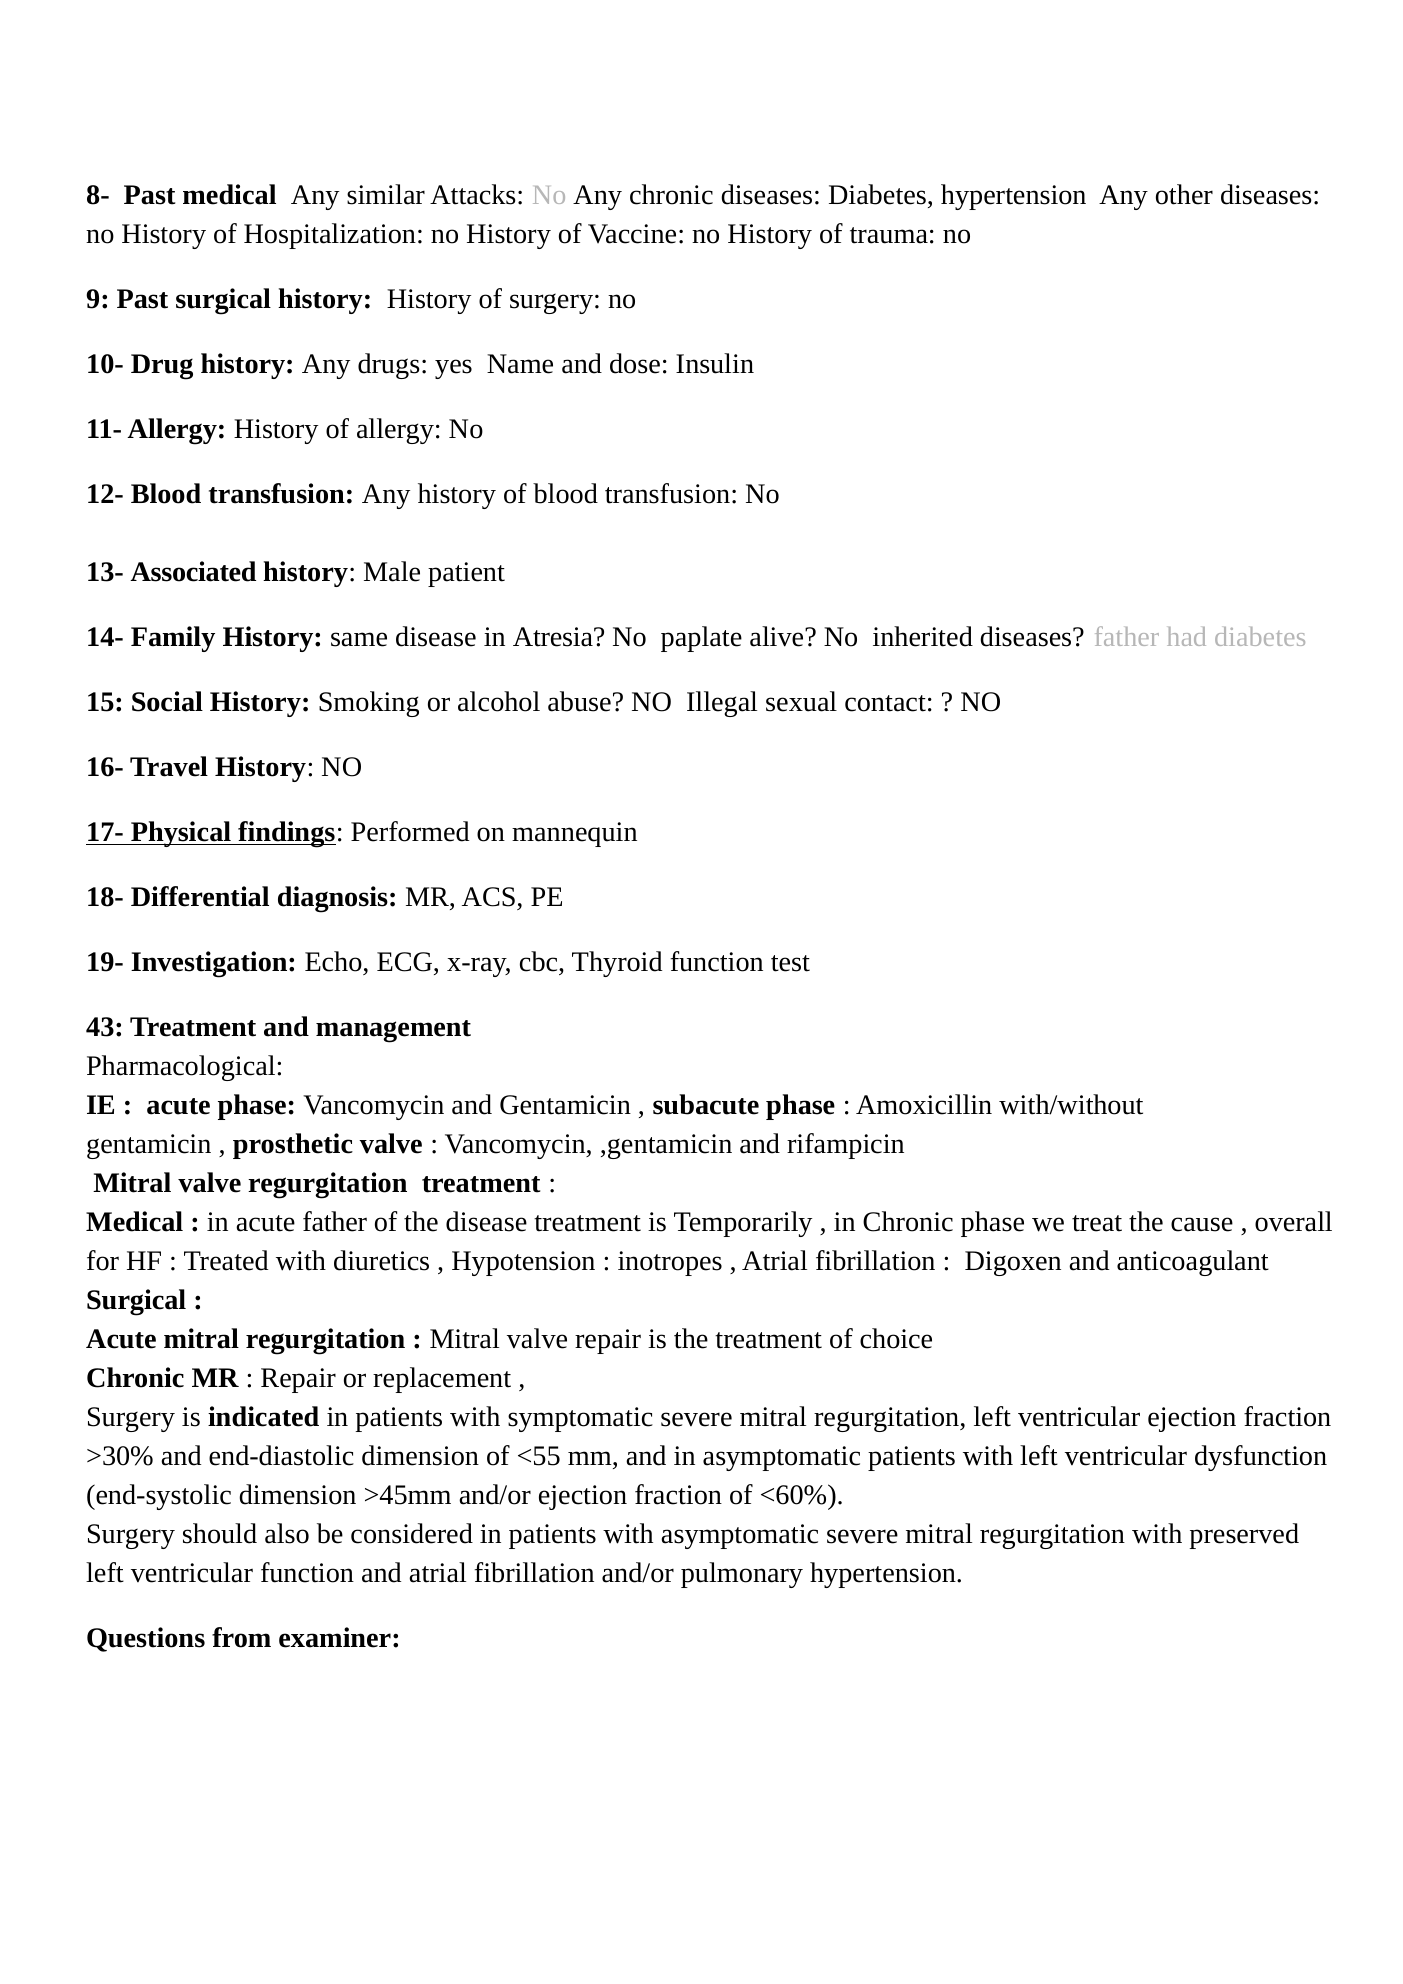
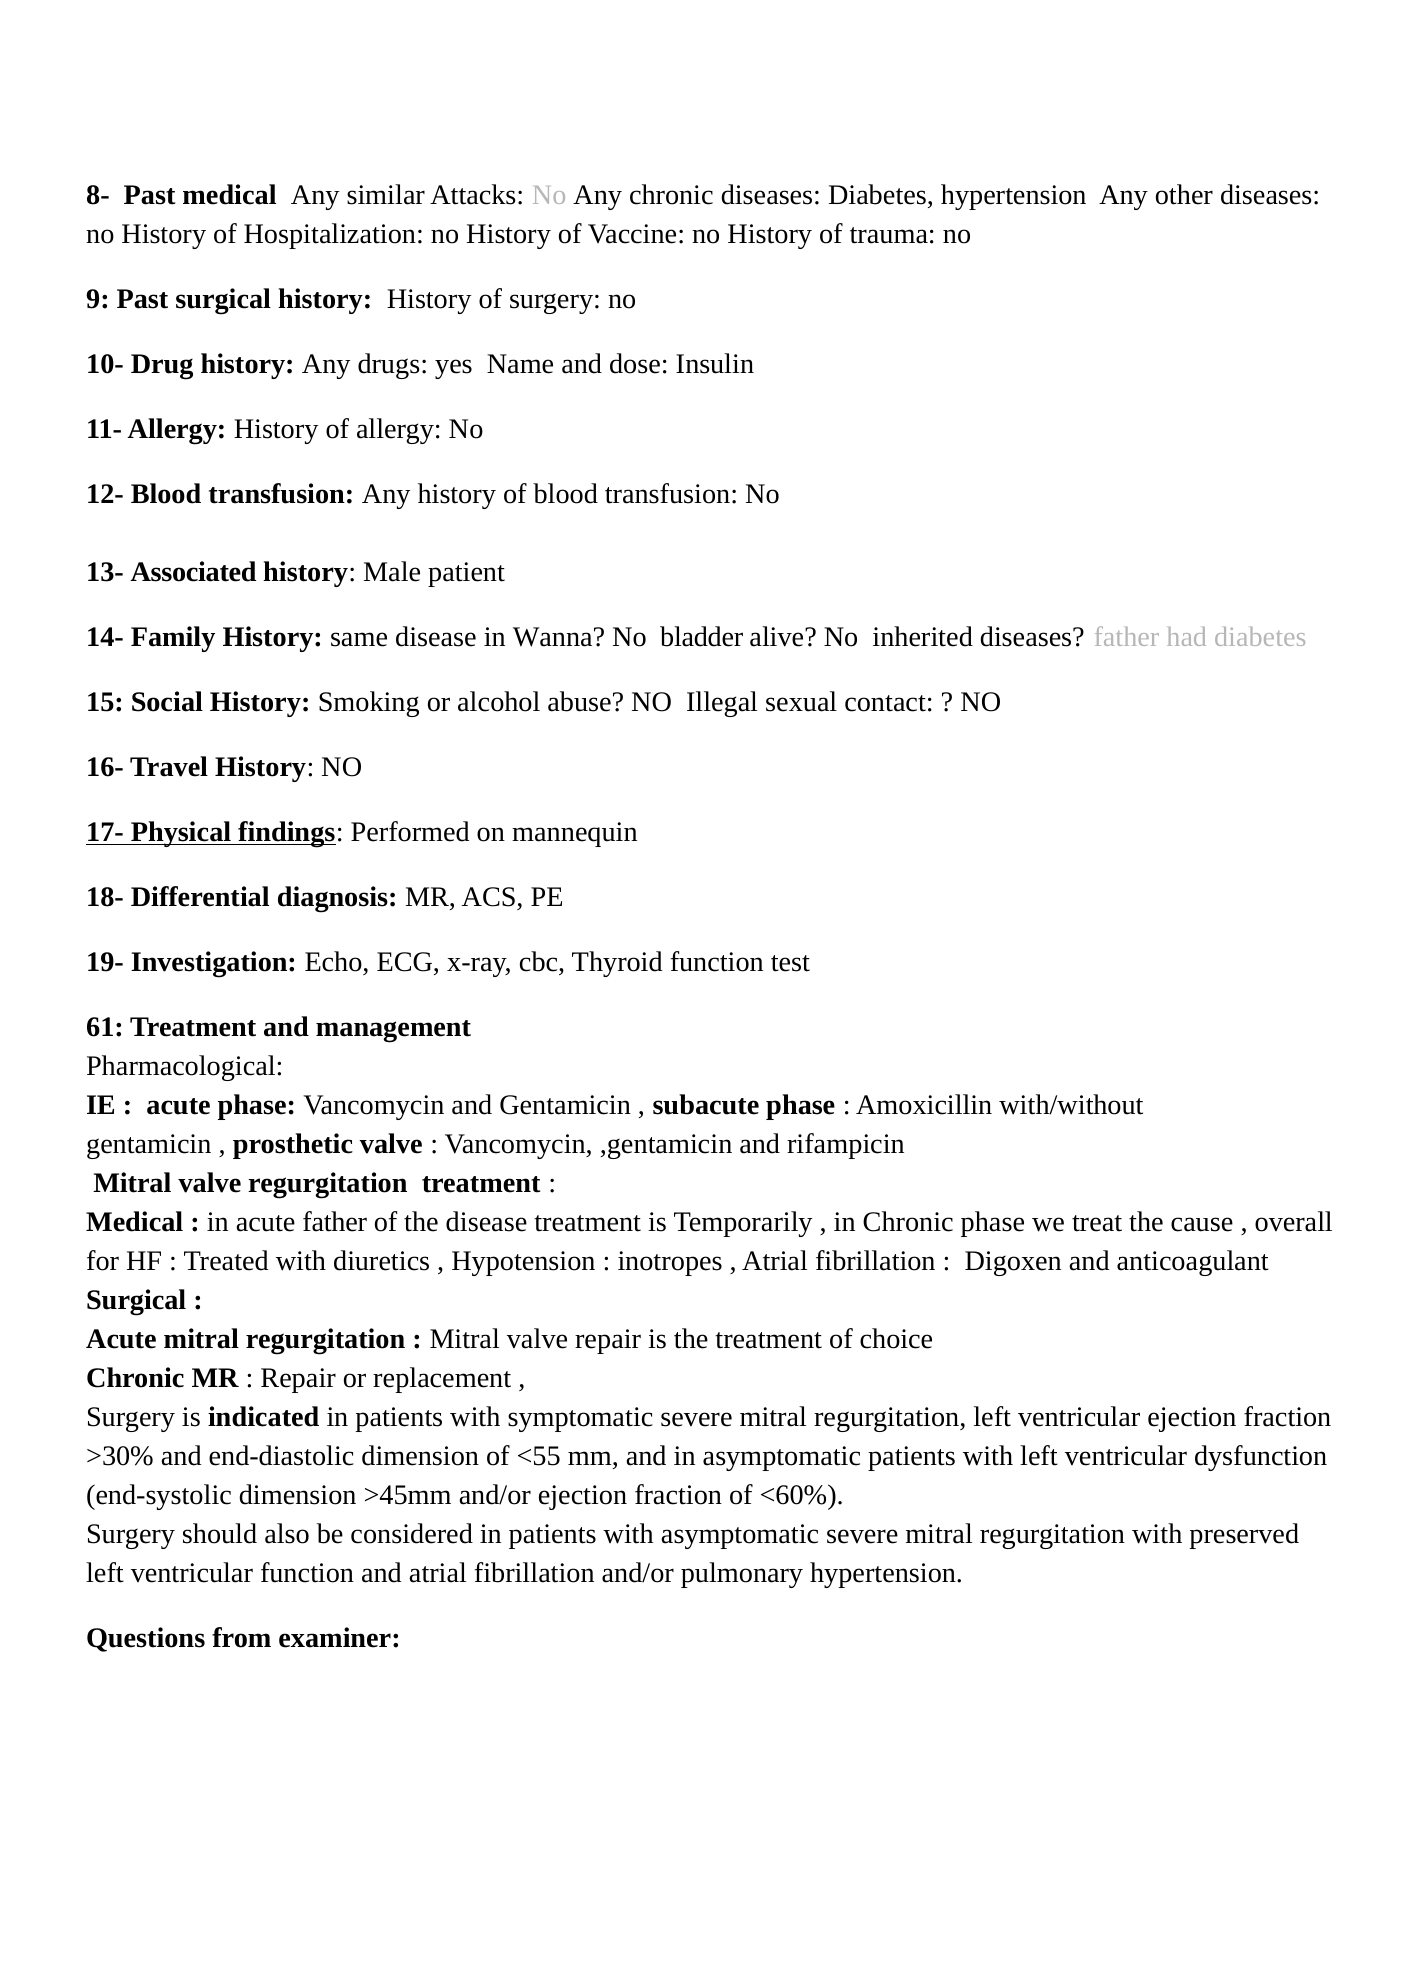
Atresia: Atresia -> Wanna
paplate: paplate -> bladder
43: 43 -> 61
